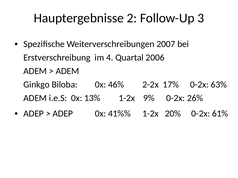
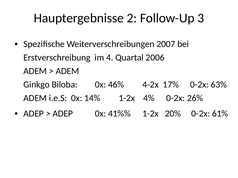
2-2x: 2-2x -> 4-2x
13%: 13% -> 14%
9%: 9% -> 4%
